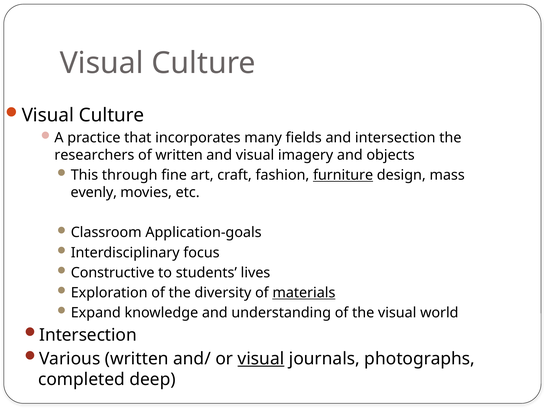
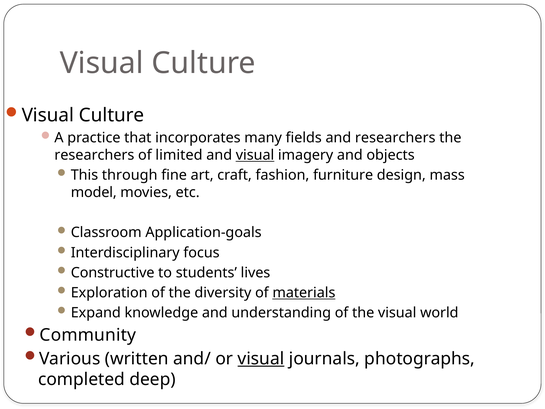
and intersection: intersection -> researchers
of written: written -> limited
visual at (255, 155) underline: none -> present
furniture underline: present -> none
evenly: evenly -> model
Intersection at (88, 335): Intersection -> Community
